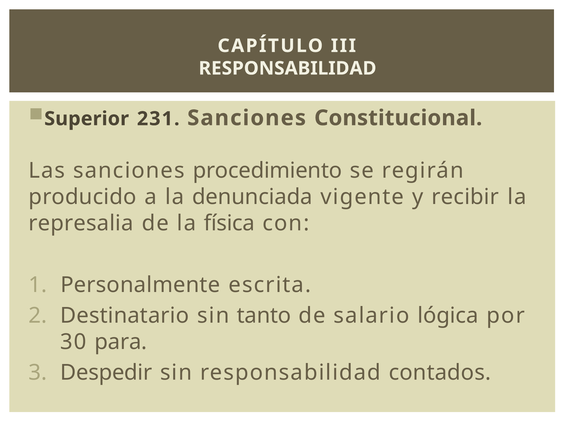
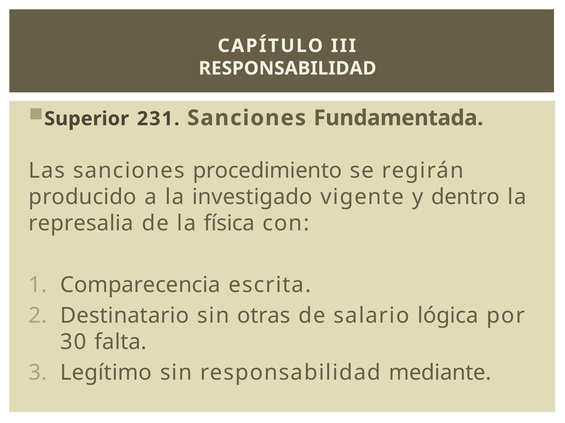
Constitucional: Constitucional -> Fundamentada
denunciada: denunciada -> investigado
recibir: recibir -> dentro
Personalmente: Personalmente -> Comparecencia
tanto: tanto -> otras
para: para -> falta
Despedir: Despedir -> Legítimo
contados: contados -> mediante
